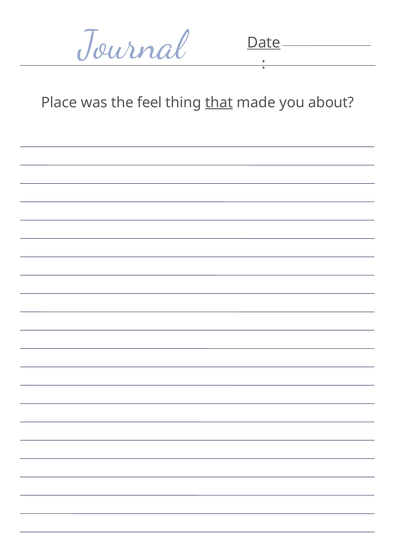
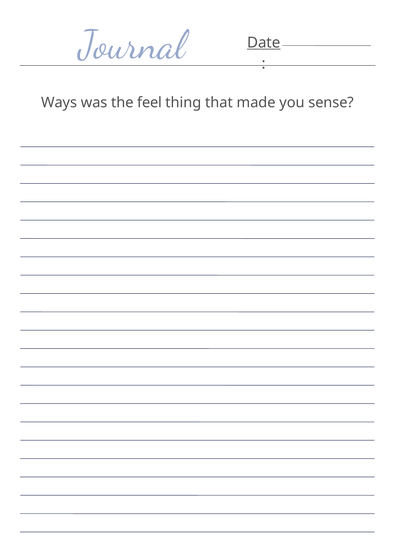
Place: Place -> Ways
that underline: present -> none
about: about -> sense
